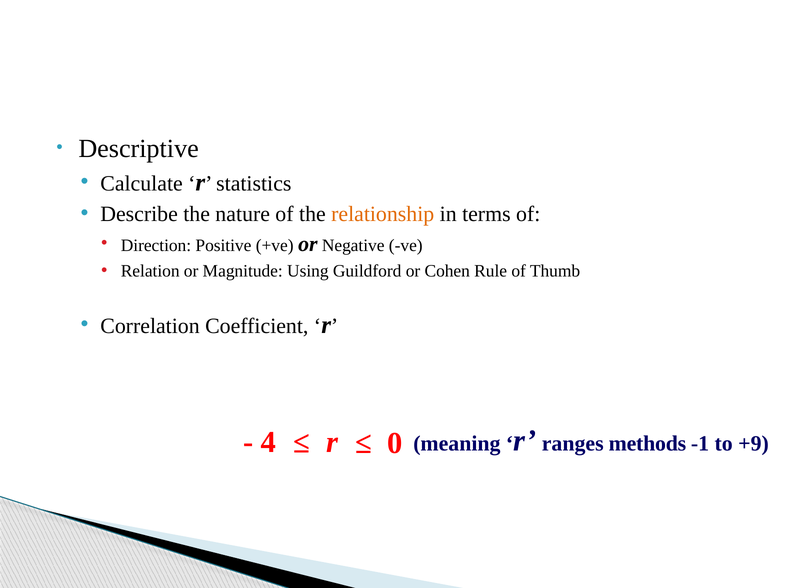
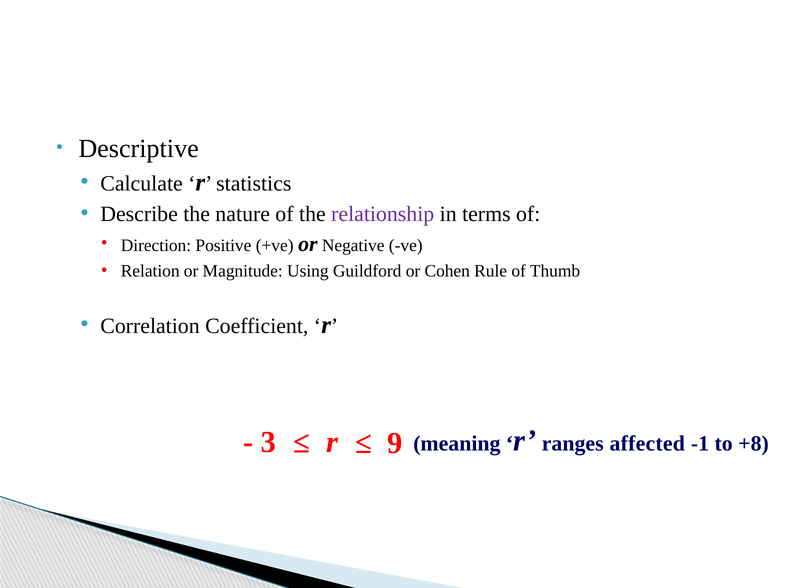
relationship colour: orange -> purple
methods: methods -> affected
+9: +9 -> +8
4: 4 -> 3
0: 0 -> 9
